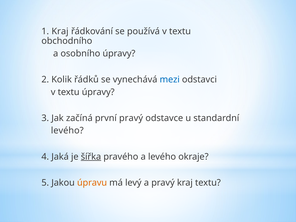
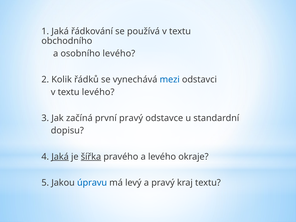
1 Kraj: Kraj -> Jaká
osobního úpravy: úpravy -> levého
textu úpravy: úpravy -> levého
levého at (67, 131): levého -> dopisu
Jaká at (60, 157) underline: none -> present
úpravu colour: orange -> blue
